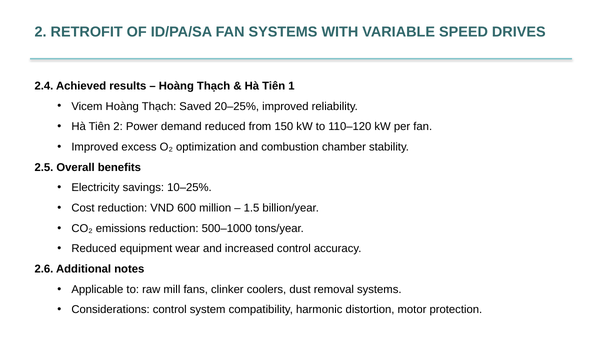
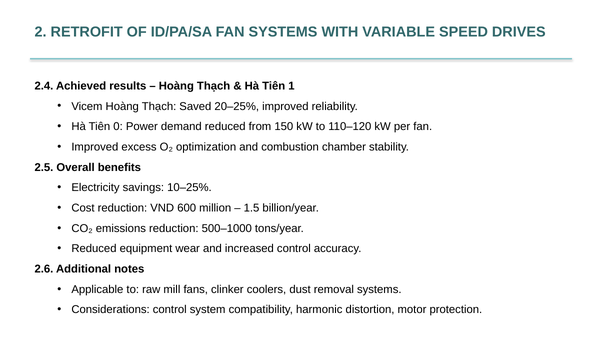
Tiên 2: 2 -> 0
